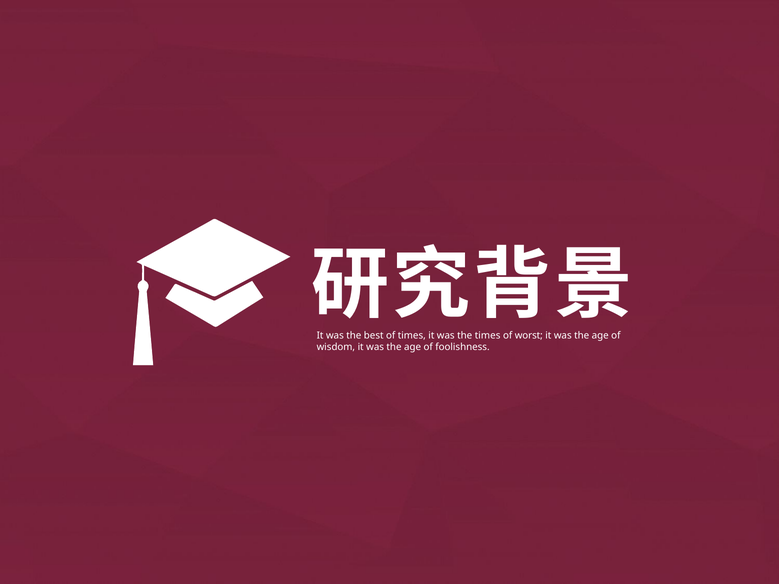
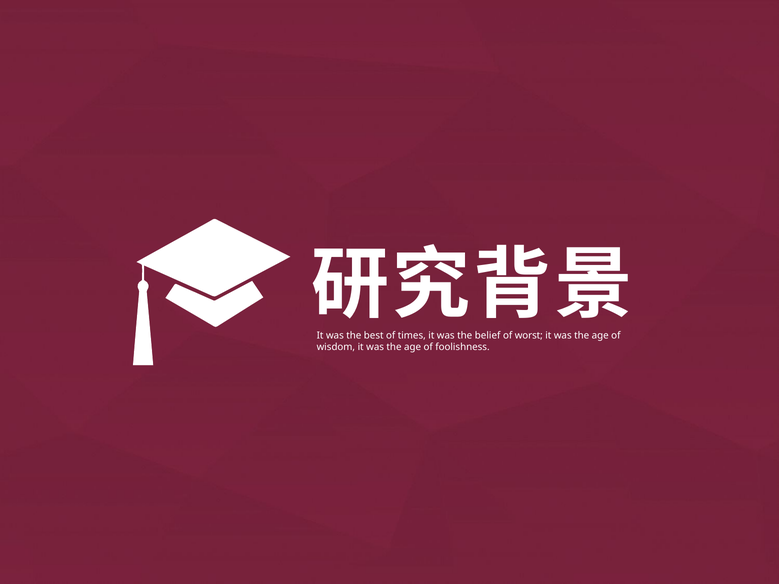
the times: times -> belief
